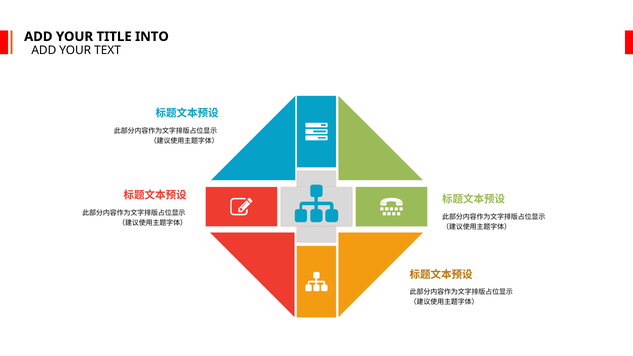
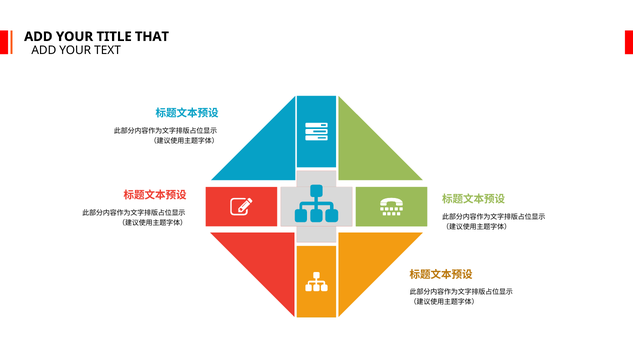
INTO: INTO -> THAT
